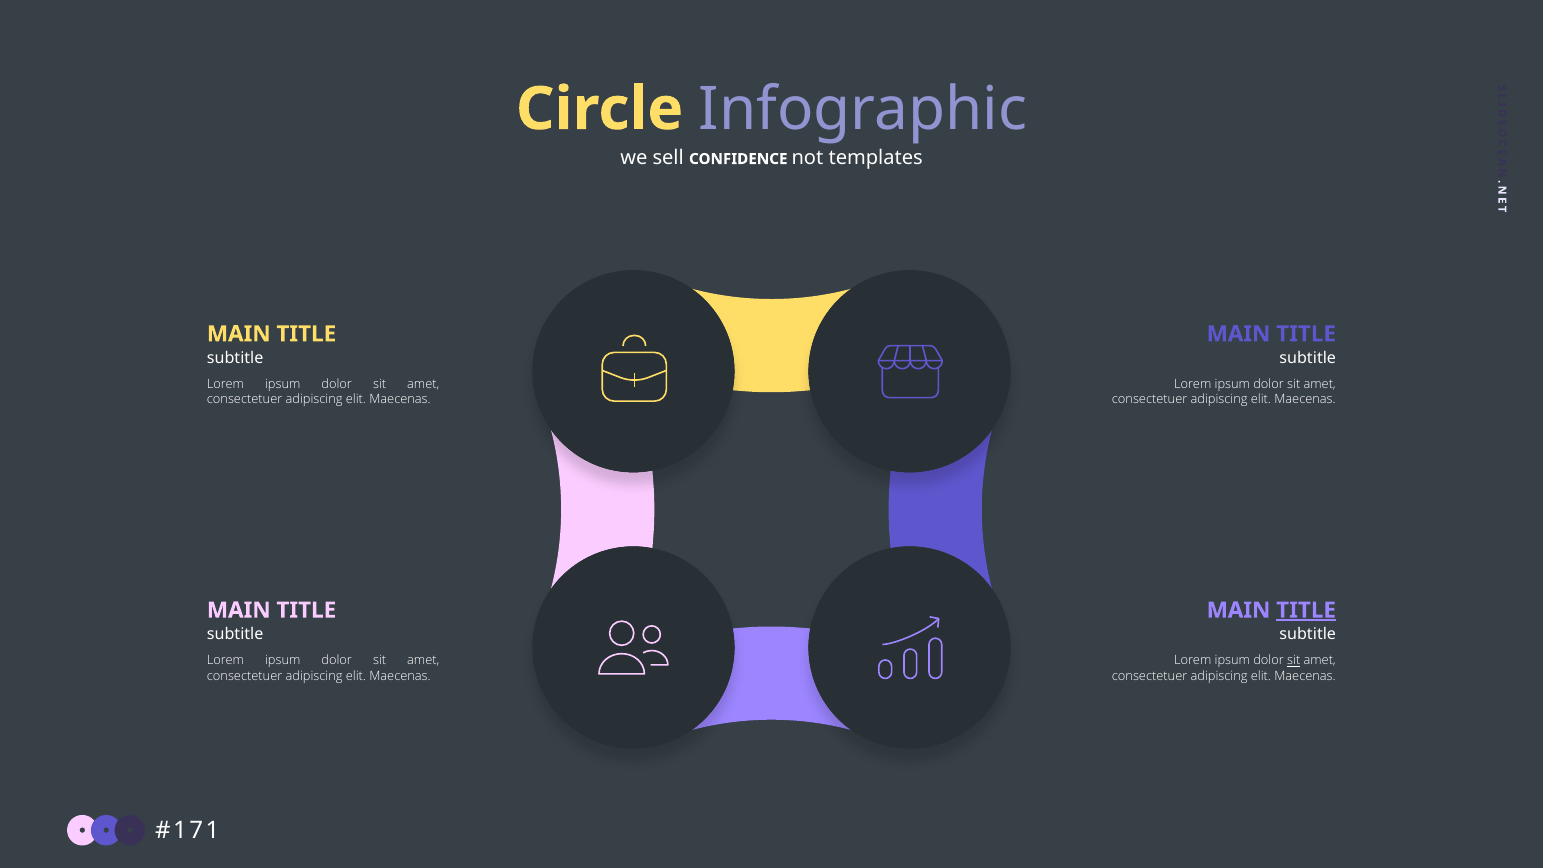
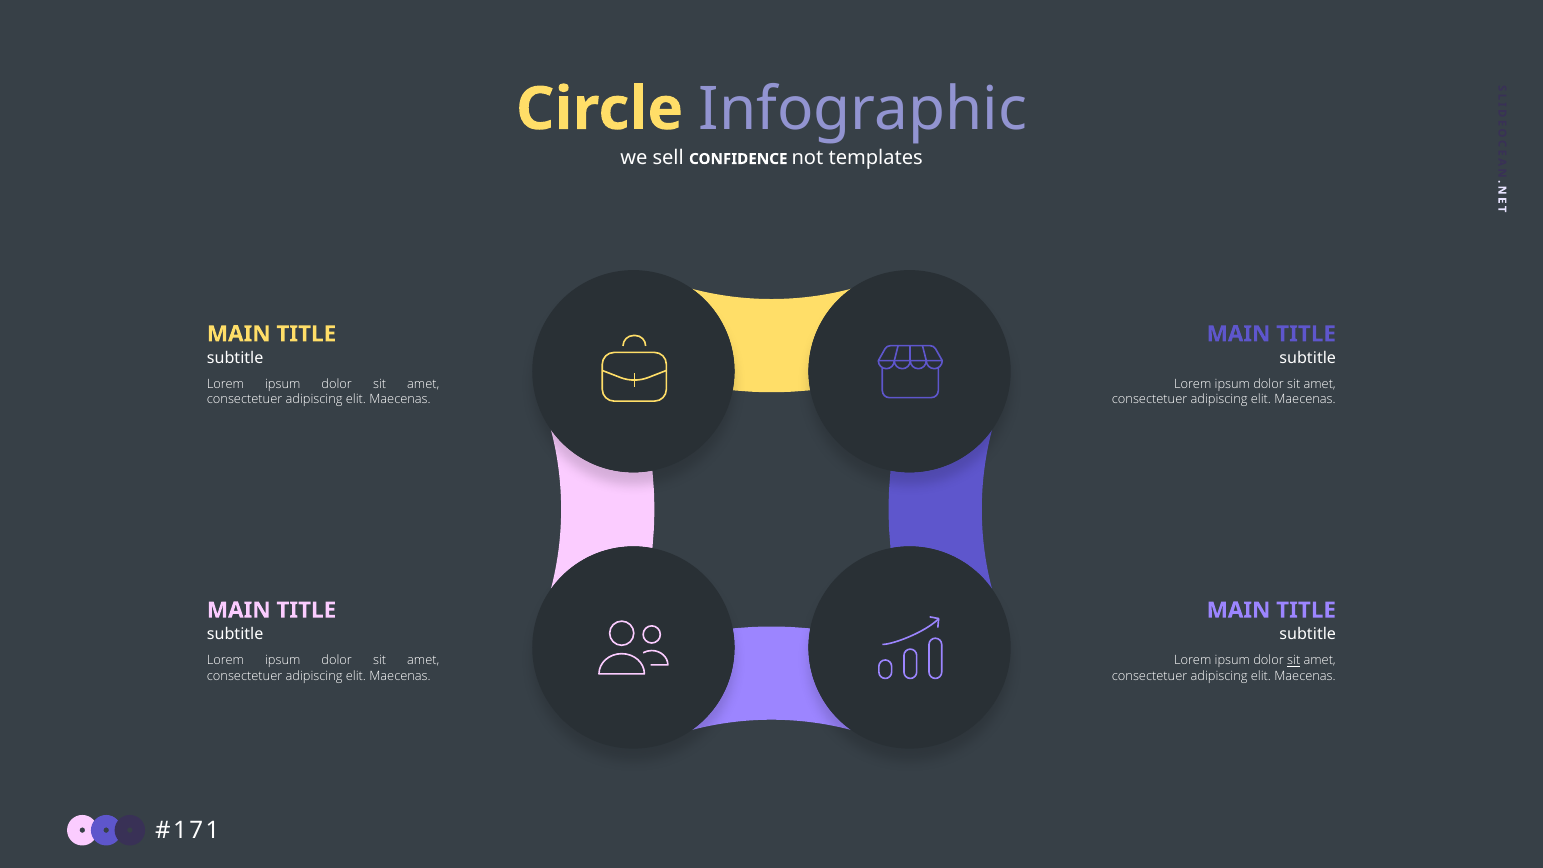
TITLE at (1306, 610) underline: present -> none
